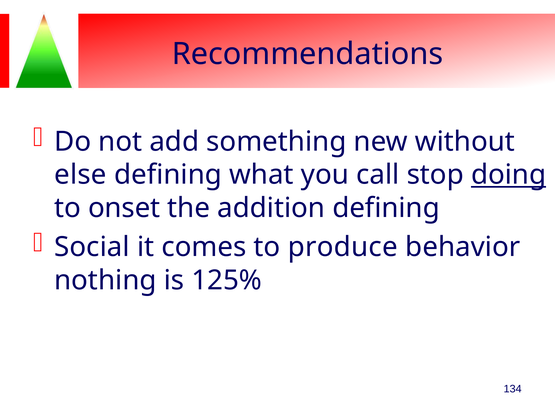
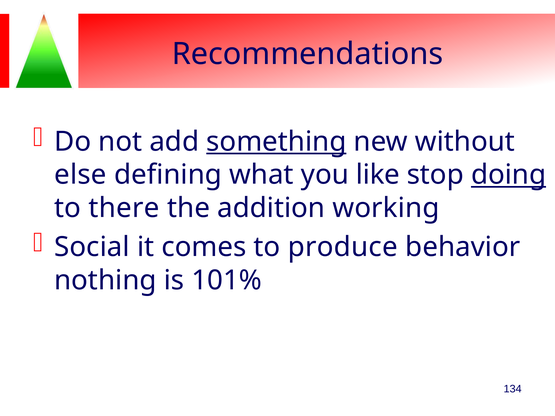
something underline: none -> present
call: call -> like
onset: onset -> there
addition defining: defining -> working
125%: 125% -> 101%
